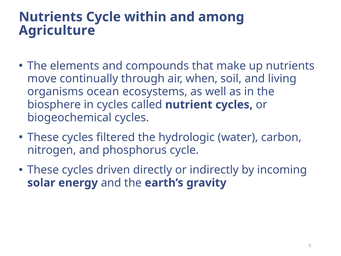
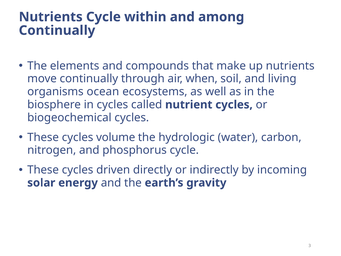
Agriculture at (57, 30): Agriculture -> Continually
filtered: filtered -> volume
